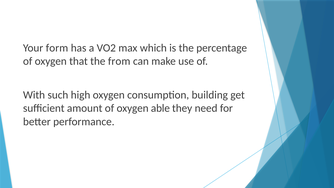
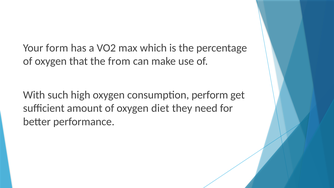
building: building -> perform
able: able -> diet
